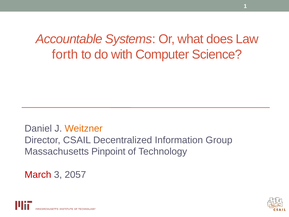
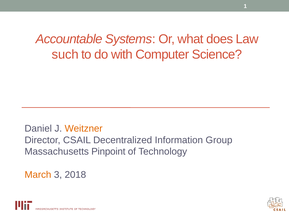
forth: forth -> such
March colour: red -> orange
2057: 2057 -> 2018
